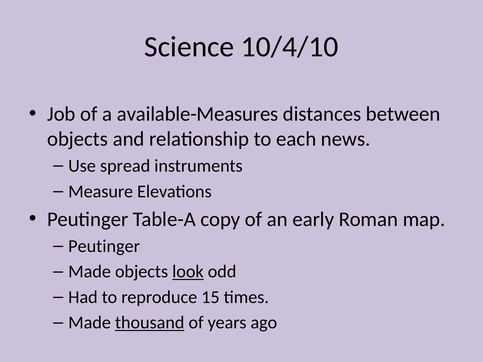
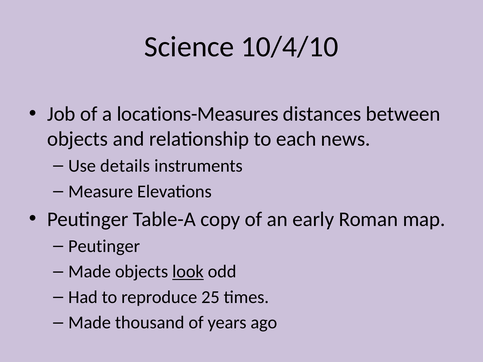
available-Measures: available-Measures -> locations-Measures
spread: spread -> details
15: 15 -> 25
thousand underline: present -> none
